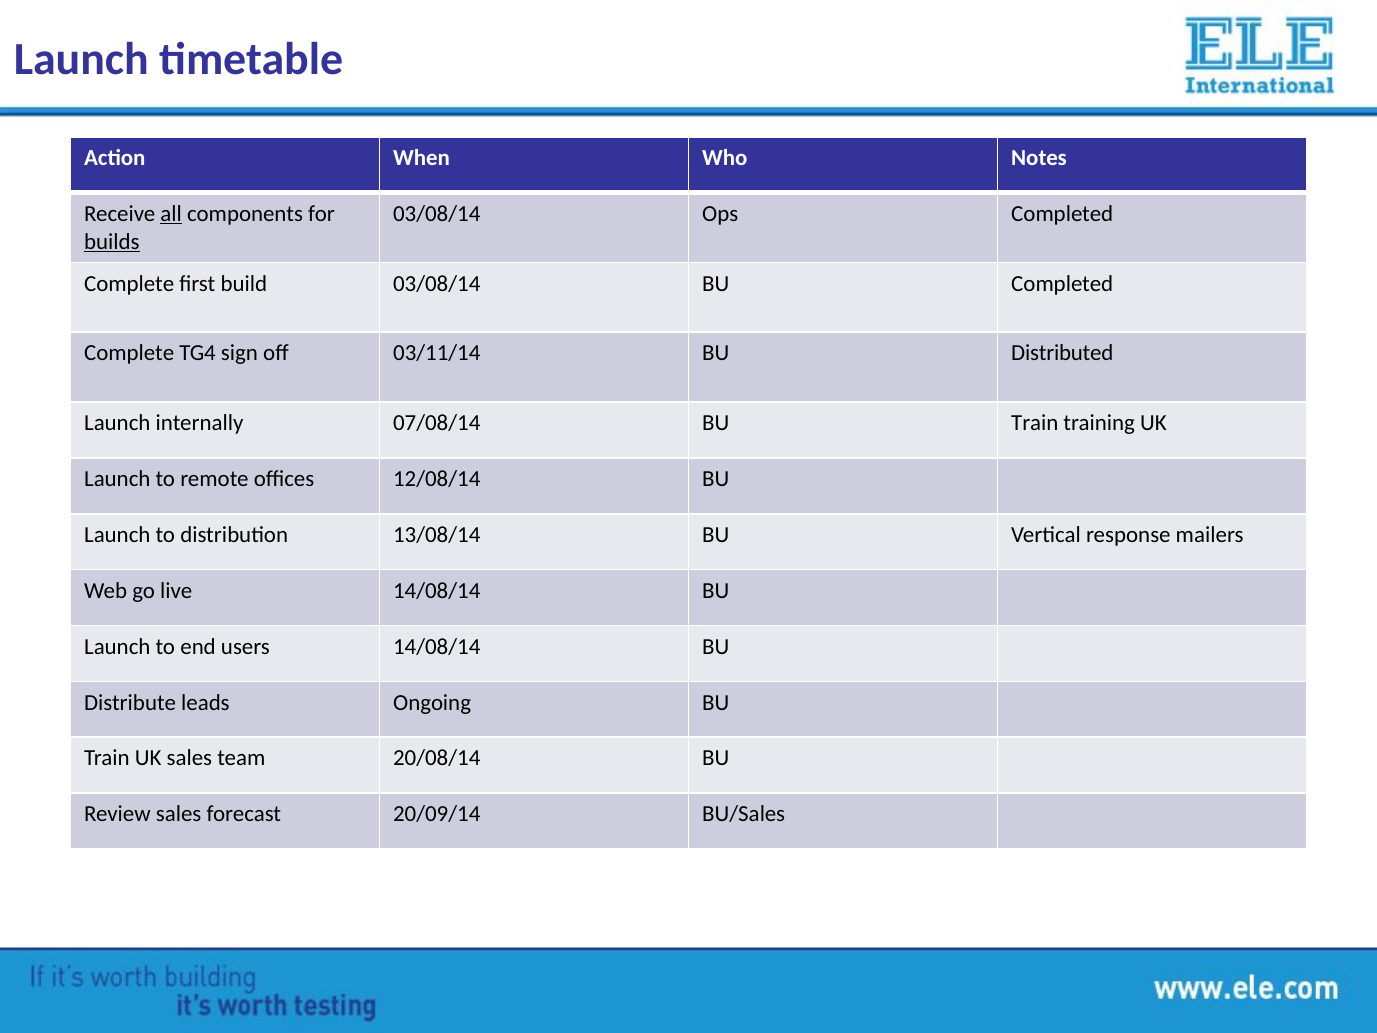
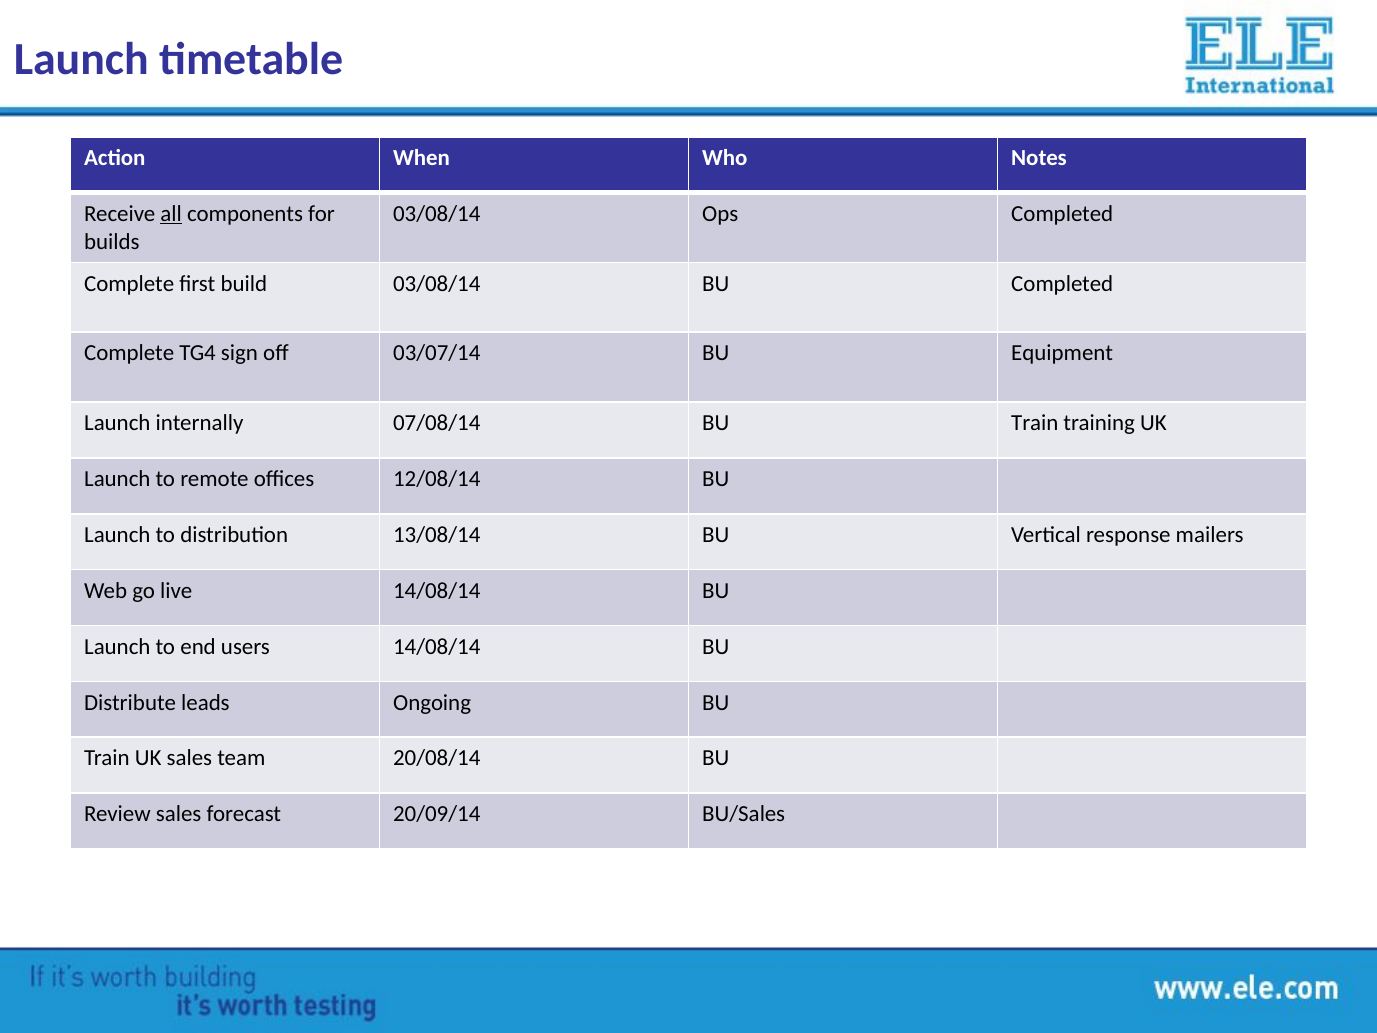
builds underline: present -> none
03/11/14: 03/11/14 -> 03/07/14
Distributed: Distributed -> Equipment
